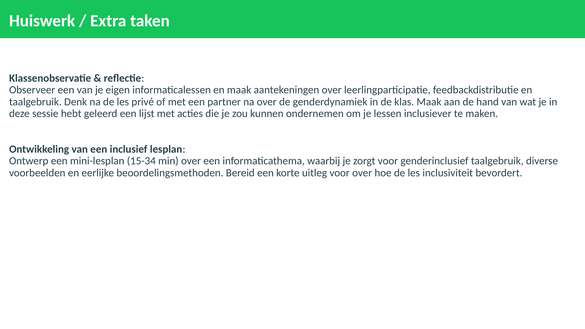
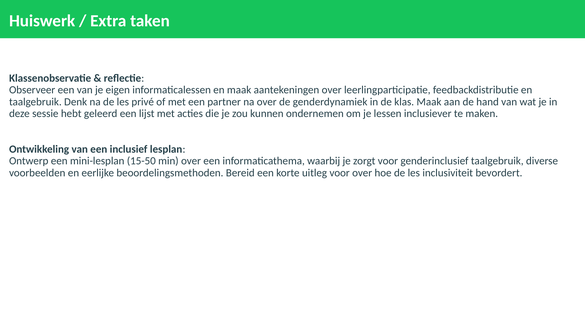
15-34: 15-34 -> 15-50
